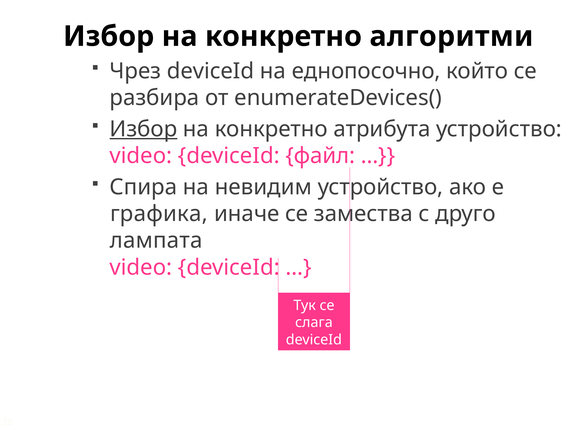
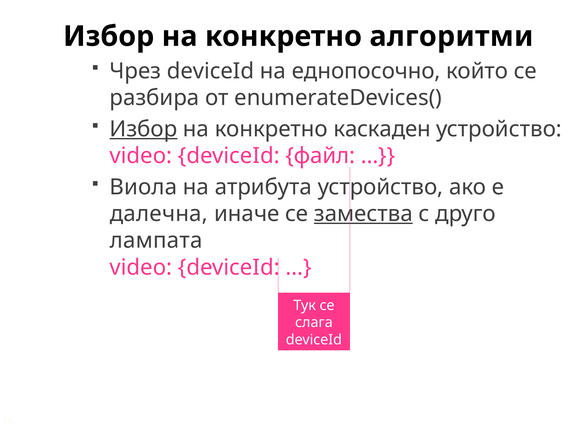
атрибута: атрибута -> каскаден
Спира: Спира -> Виола
невидим: невидим -> атрибута
графика: графика -> далечна
замества underline: none -> present
